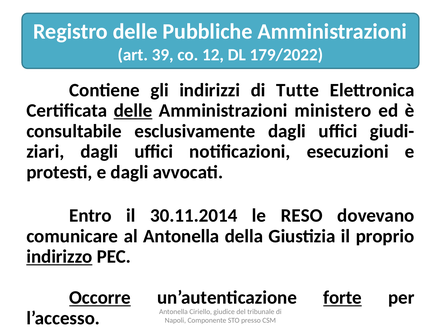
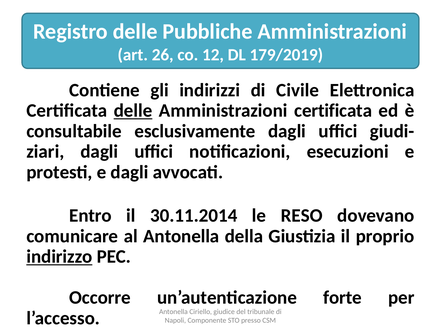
39: 39 -> 26
179/2022: 179/2022 -> 179/2019
Tutte: Tutte -> Civile
Amministrazioni ministero: ministero -> certificata
Occorre underline: present -> none
forte underline: present -> none
